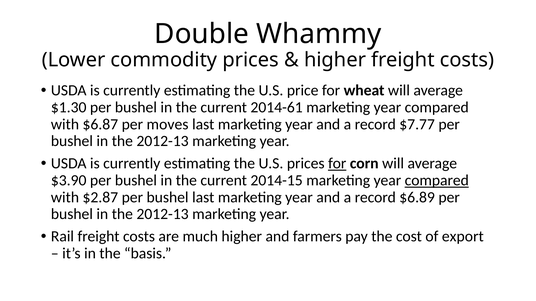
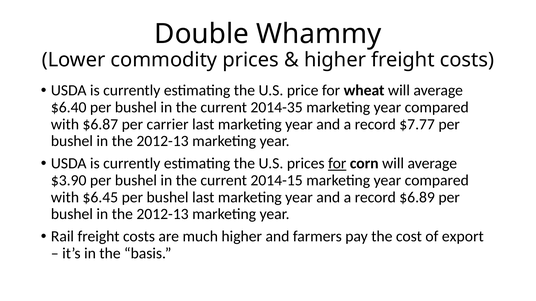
$1.30: $1.30 -> $6.40
2014-61: 2014-61 -> 2014-35
moves: moves -> carrier
compared at (437, 181) underline: present -> none
$2.87: $2.87 -> $6.45
